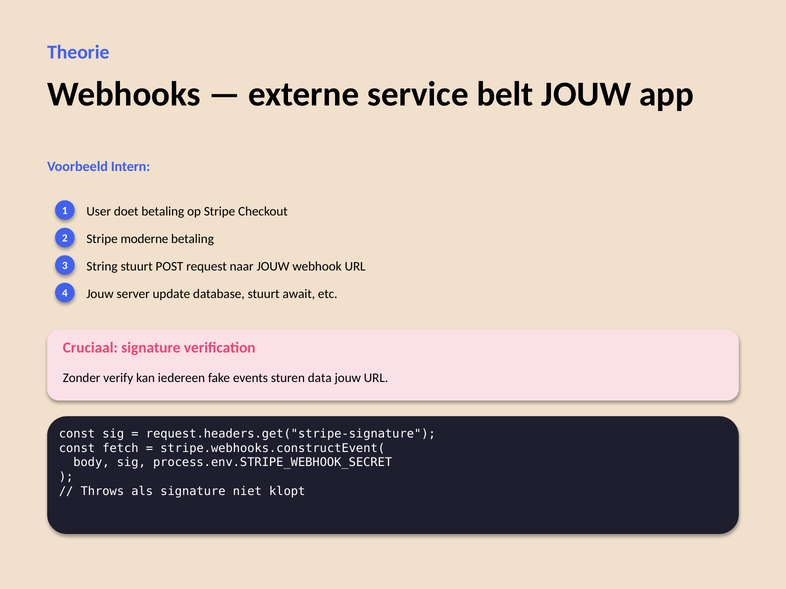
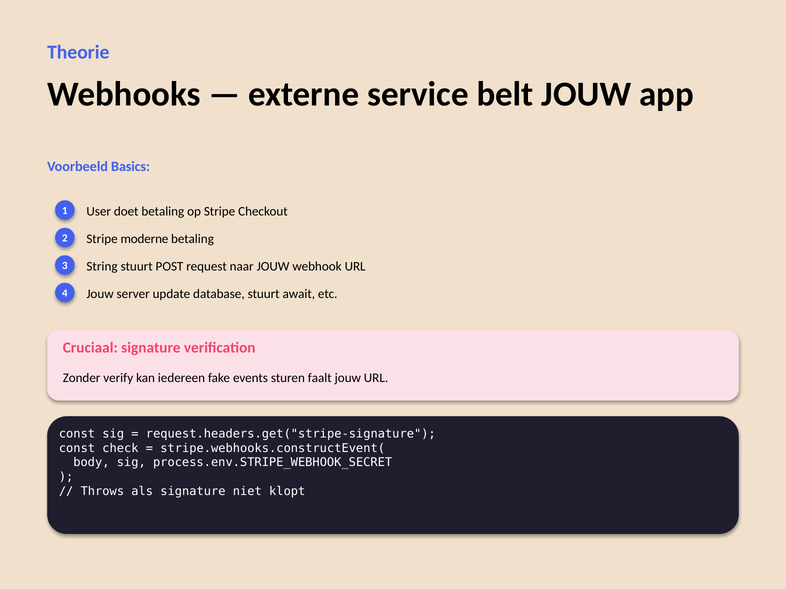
Intern: Intern -> Basics
data: data -> faalt
fetch: fetch -> check
